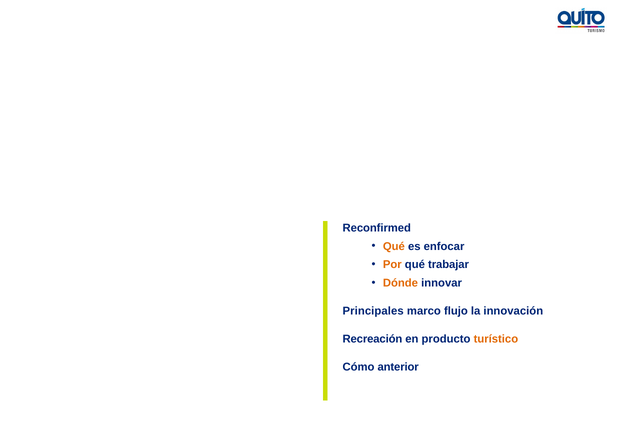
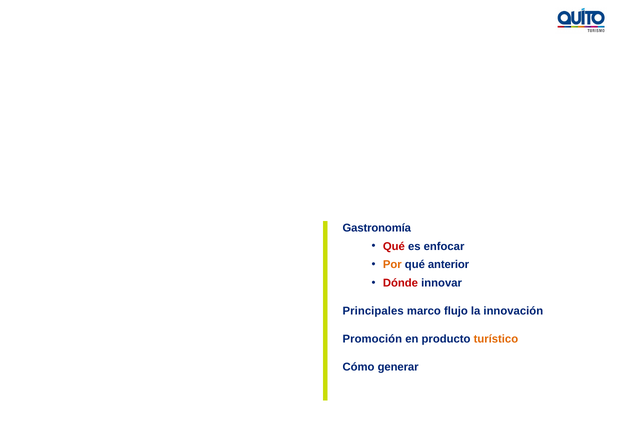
Reconfirmed: Reconfirmed -> Gastronomía
Qué at (394, 246) colour: orange -> red
trabajar: trabajar -> anterior
Dónde colour: orange -> red
Recreación: Recreación -> Promoción
anterior: anterior -> generar
